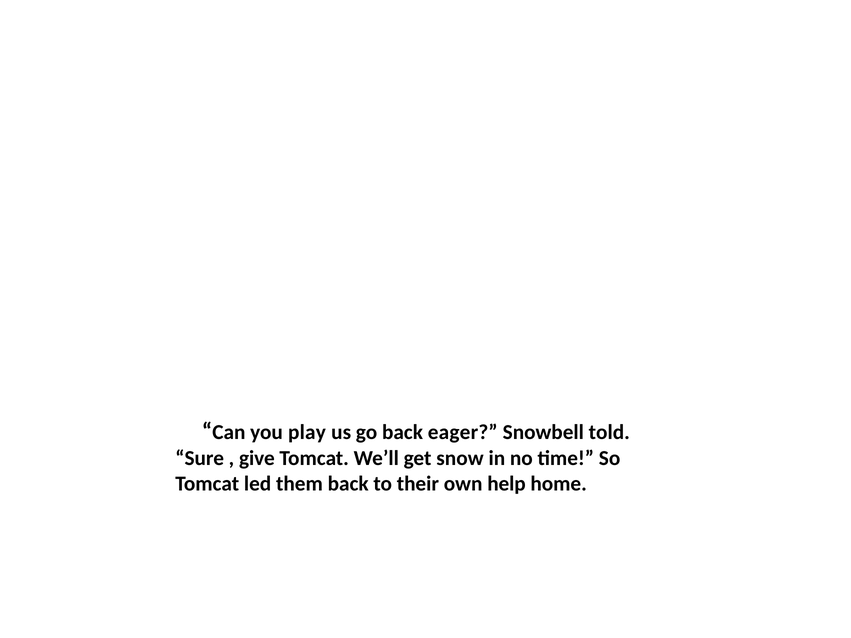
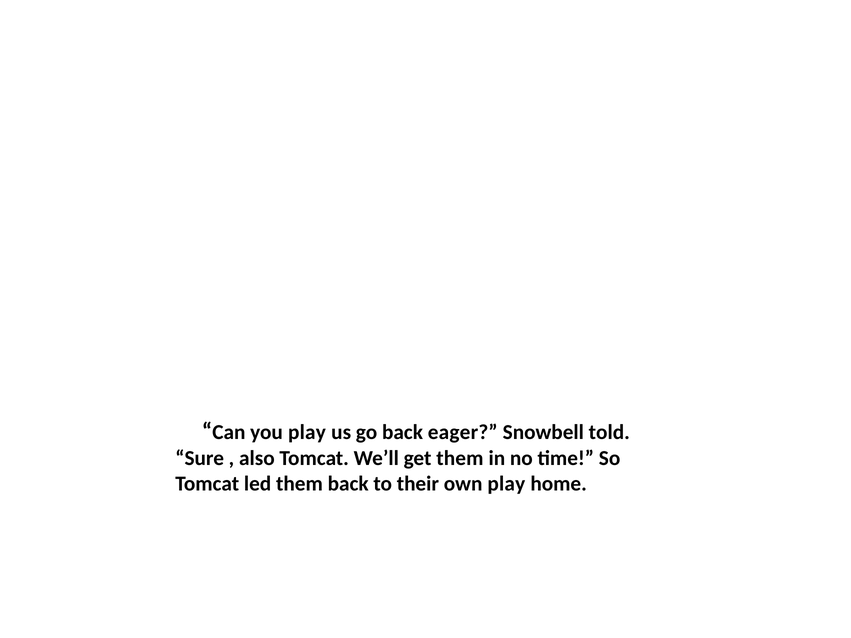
give: give -> also
get snow: snow -> them
own help: help -> play
